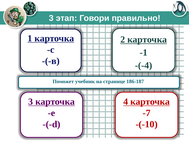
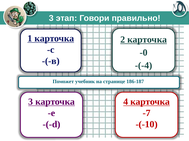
-1: -1 -> -0
